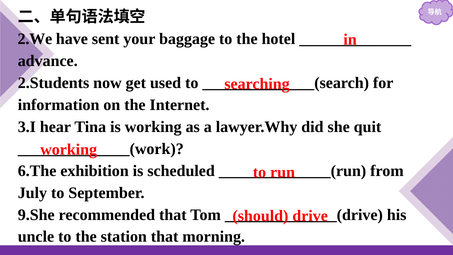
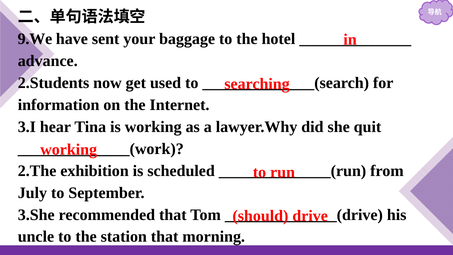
2.We: 2.We -> 9.We
6.The: 6.The -> 2.The
9.She: 9.She -> 3.She
